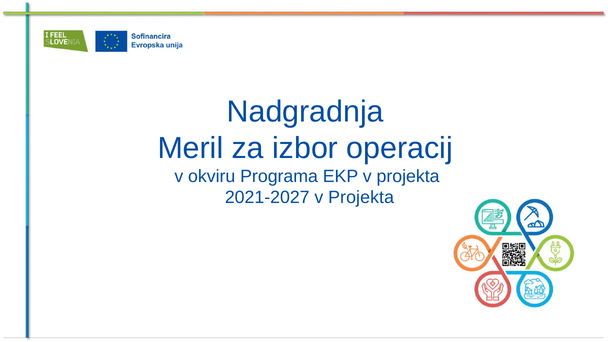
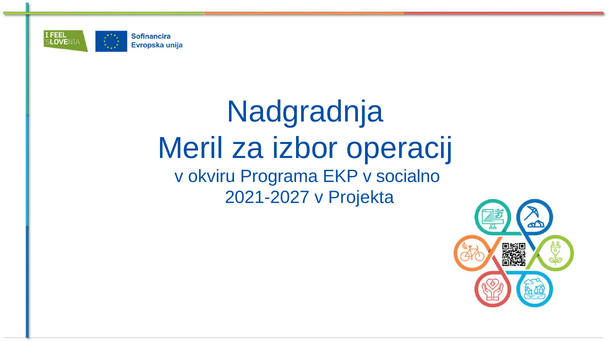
EKP v projekta: projekta -> socialno
